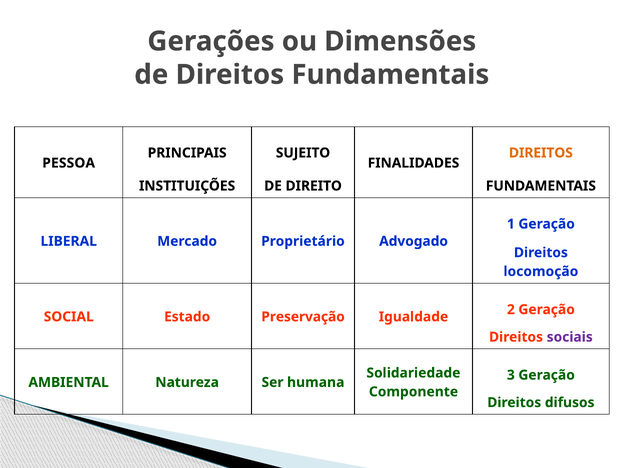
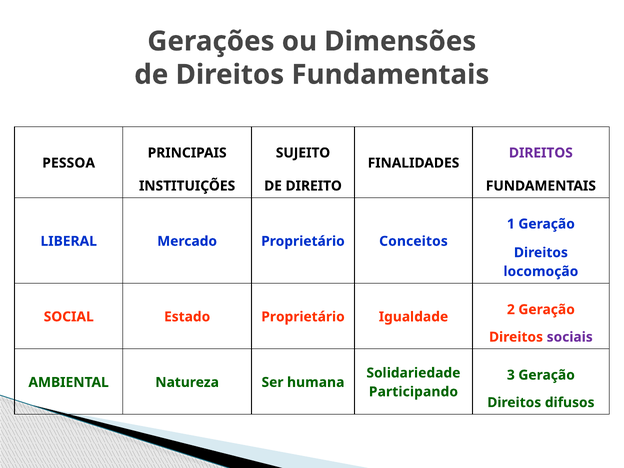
DIREITOS at (541, 153) colour: orange -> purple
Advogado: Advogado -> Conceitos
Estado Preservação: Preservação -> Proprietário
Componente: Componente -> Participando
